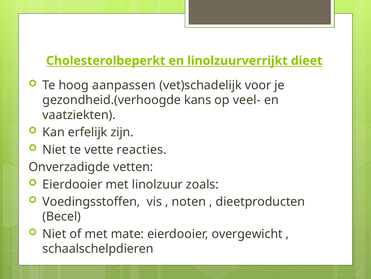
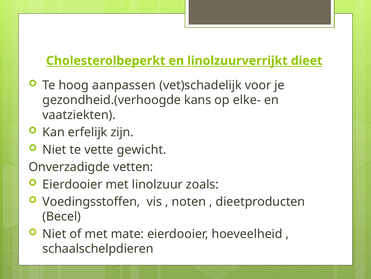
veel-: veel- -> elke-
reacties: reacties -> gewicht
overgewicht: overgewicht -> hoeveelheid
